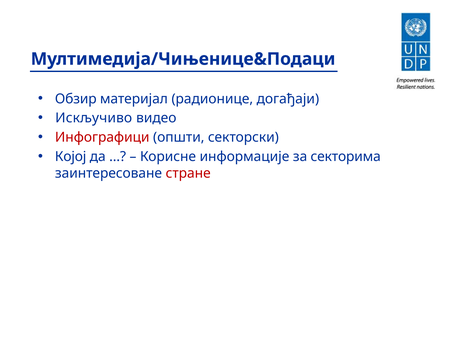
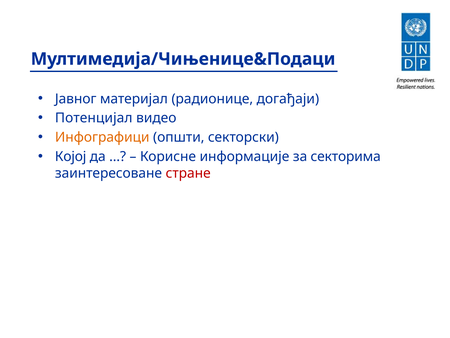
Обзир: Обзир -> Јавног
Искључиво: Искључиво -> Потенцијал
Инфографици colour: red -> orange
